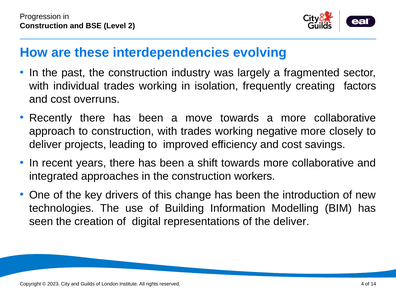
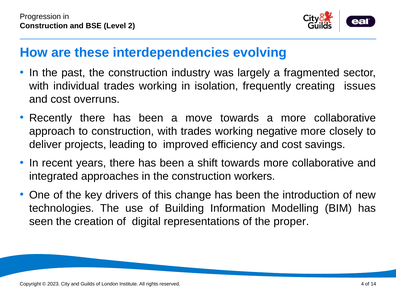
factors: factors -> issues
the deliver: deliver -> proper
